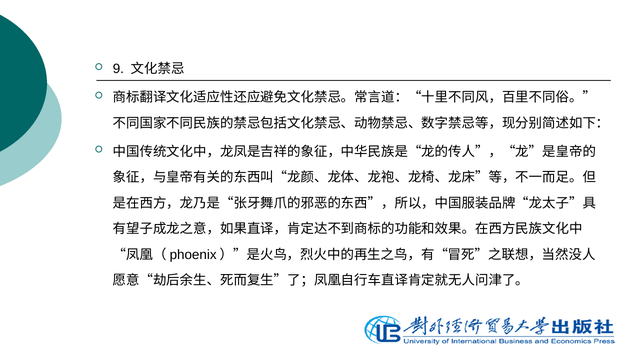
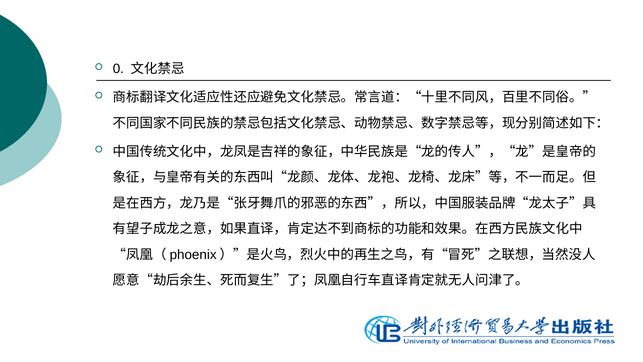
9: 9 -> 0
